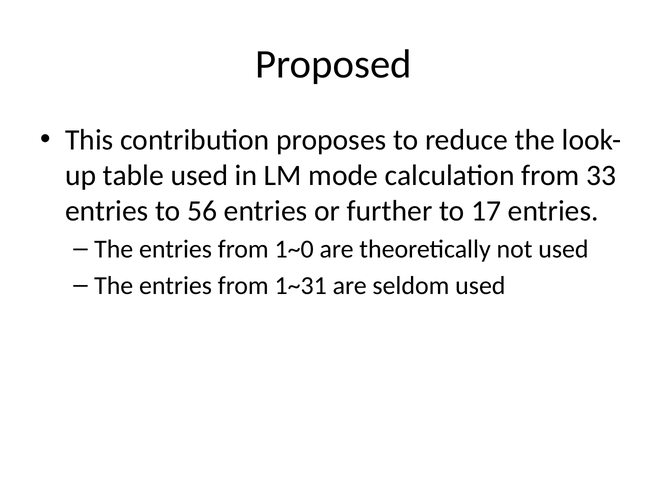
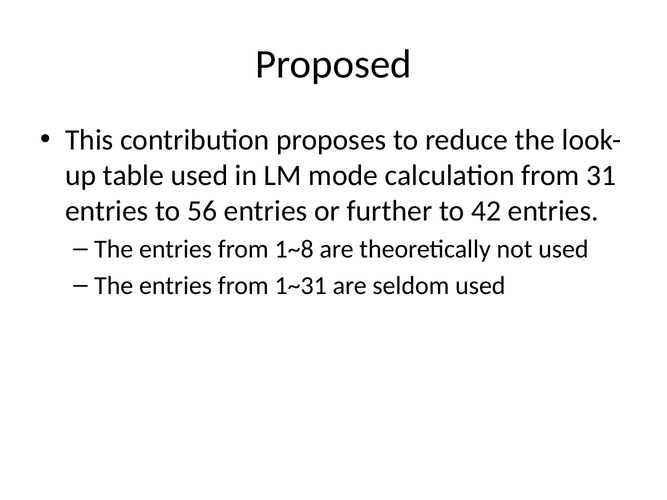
33: 33 -> 31
17: 17 -> 42
1~0: 1~0 -> 1~8
